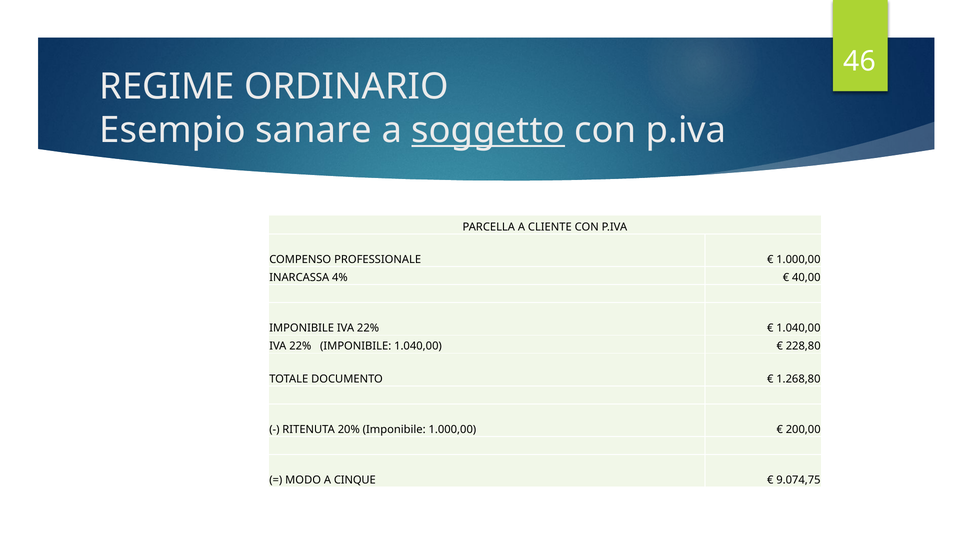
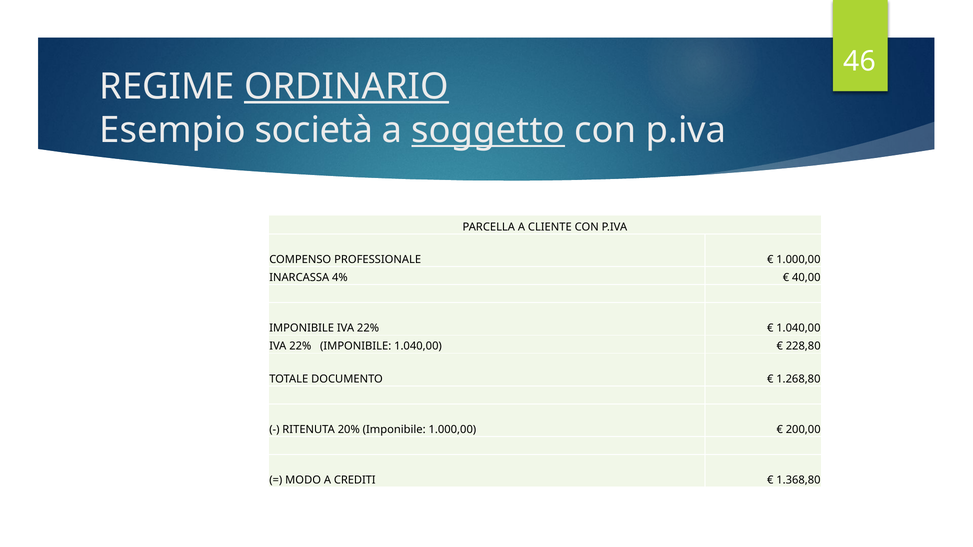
ORDINARIO underline: none -> present
sanare: sanare -> società
CINQUE: CINQUE -> CREDITI
9.074,75: 9.074,75 -> 1.368,80
